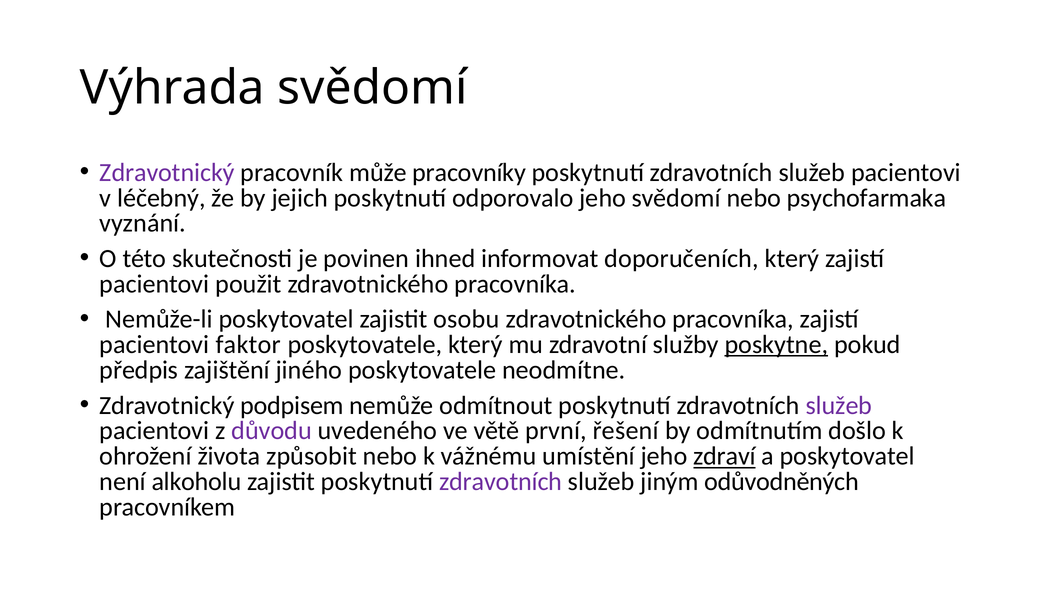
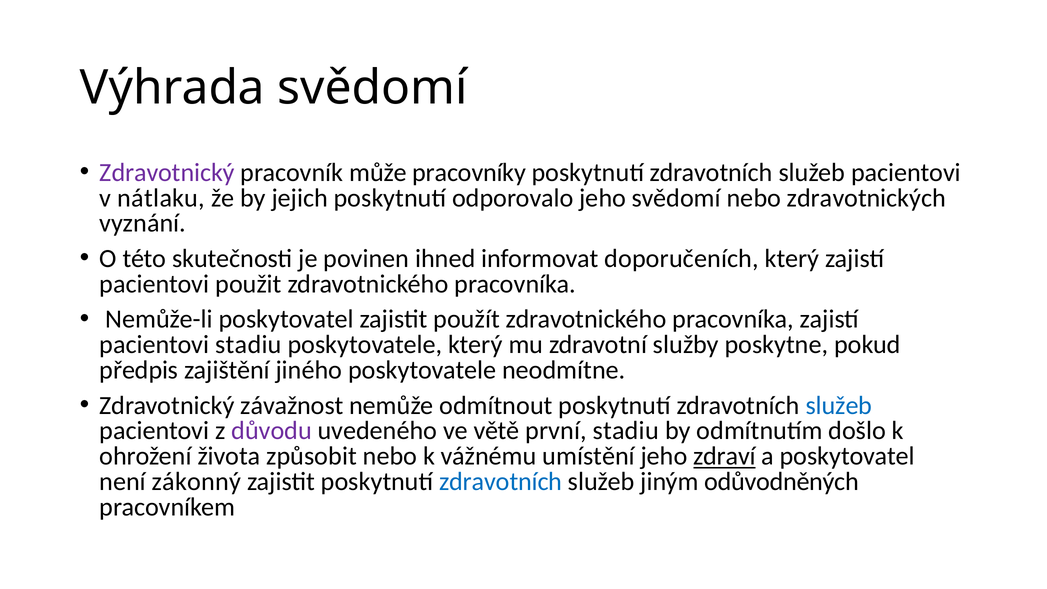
léčebný: léčebný -> nátlaku
psychofarmaka: psychofarmaka -> zdravotnických
osobu: osobu -> použít
pacientovi faktor: faktor -> stadiu
poskytne underline: present -> none
podpisem: podpisem -> závažnost
služeb at (839, 405) colour: purple -> blue
první řešení: řešení -> stadiu
alkoholu: alkoholu -> zákonný
zdravotních at (501, 482) colour: purple -> blue
